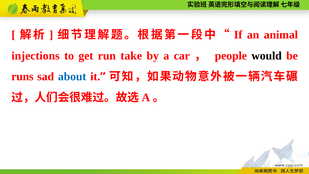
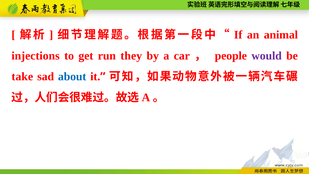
take: take -> they
would colour: black -> purple
runs: runs -> take
